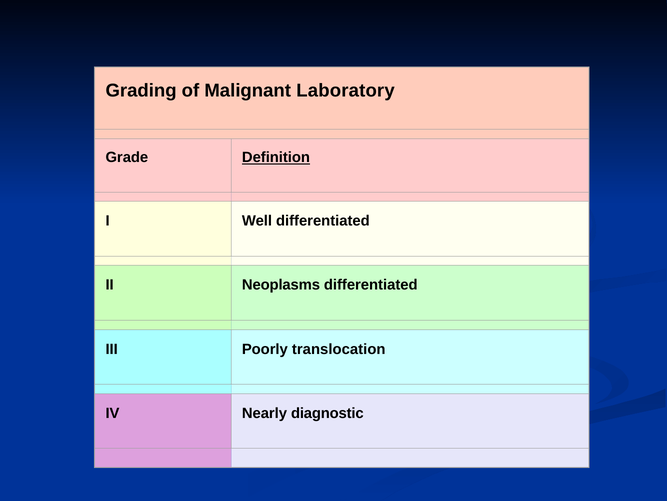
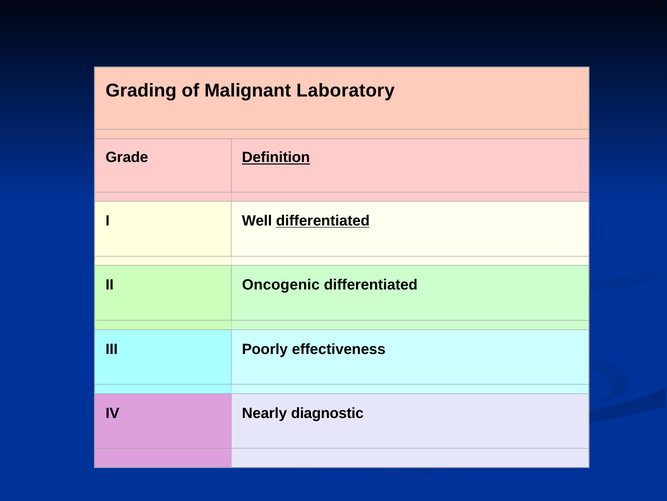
differentiated at (323, 221) underline: none -> present
Neoplasms: Neoplasms -> Oncogenic
translocation: translocation -> effectiveness
